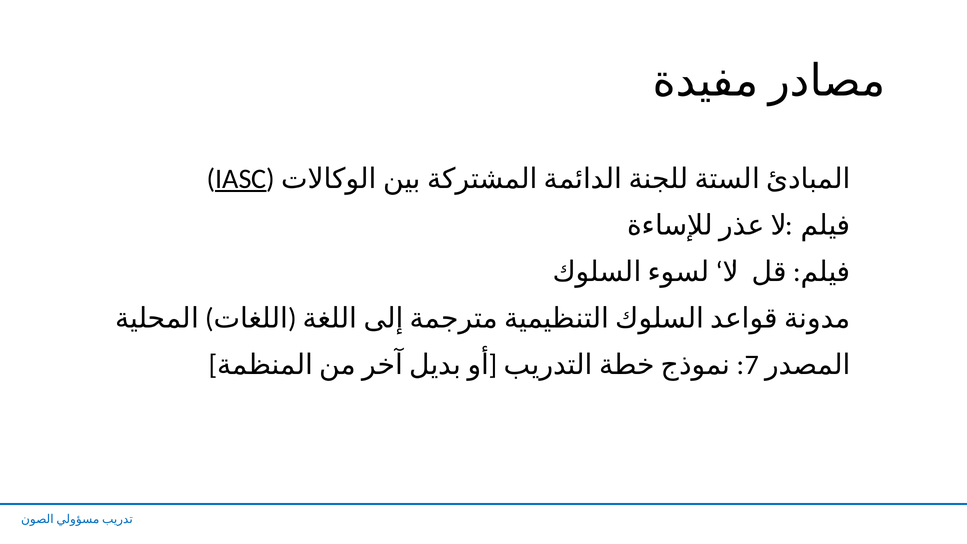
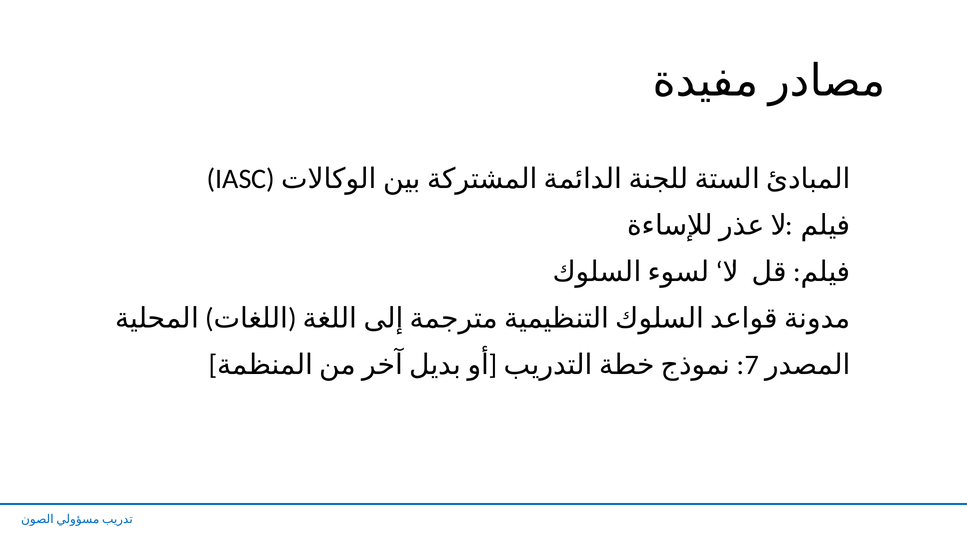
IASC underline: present -> none
